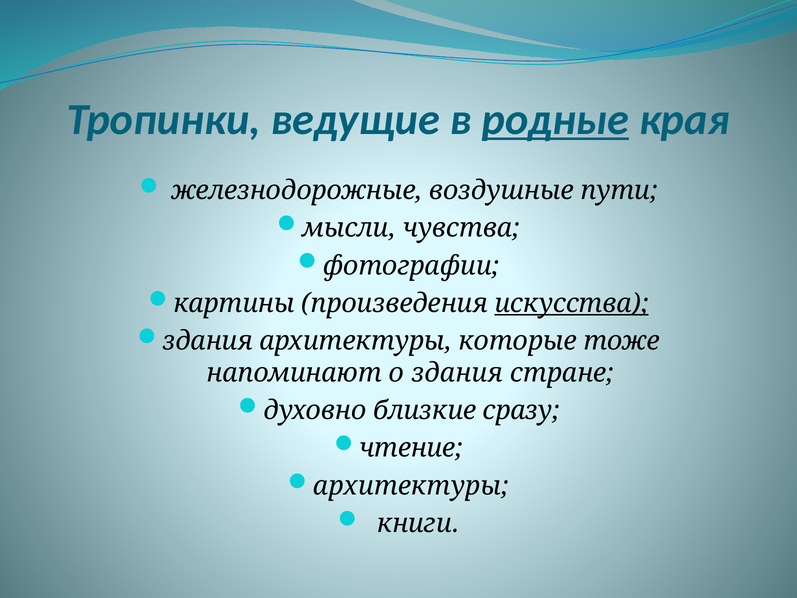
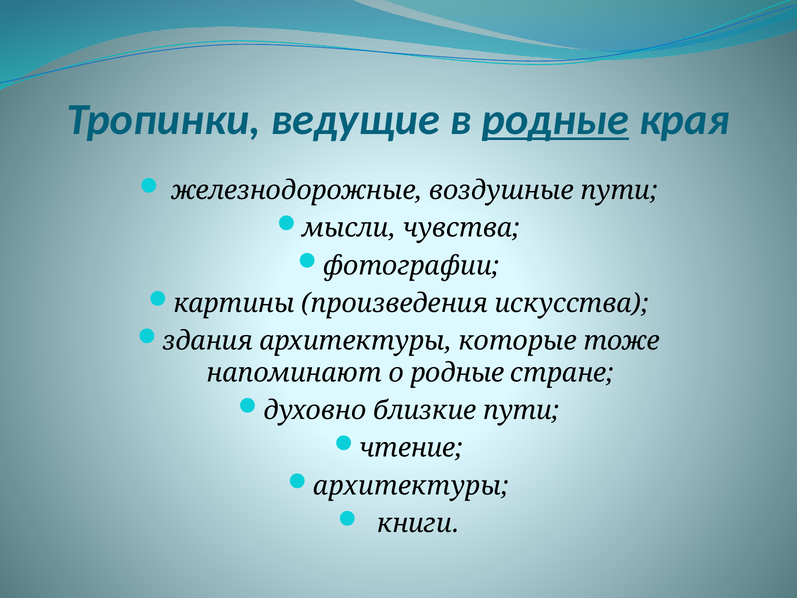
искусства underline: present -> none
о здания: здания -> родные
близкие сразу: сразу -> пути
